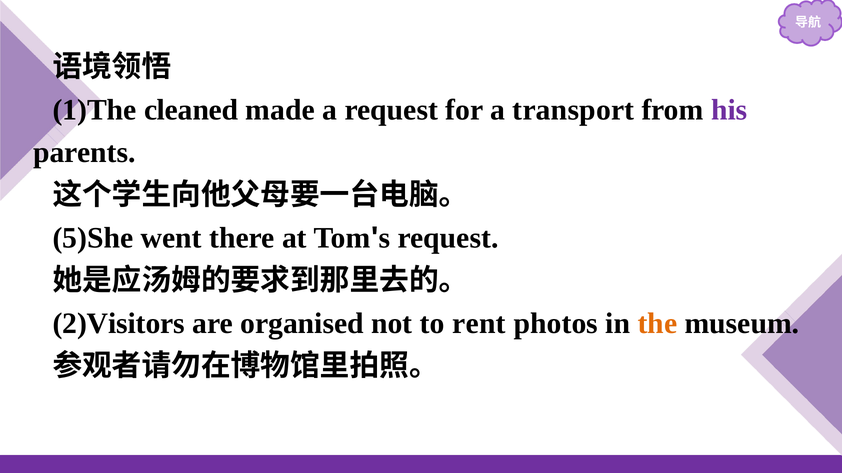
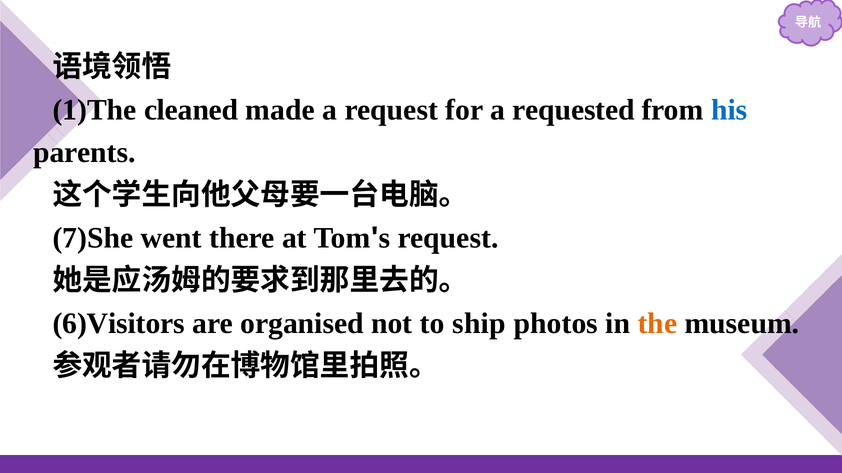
transport: transport -> requested
his colour: purple -> blue
5)She: 5)She -> 7)She
2)Visitors: 2)Visitors -> 6)Visitors
rent: rent -> ship
